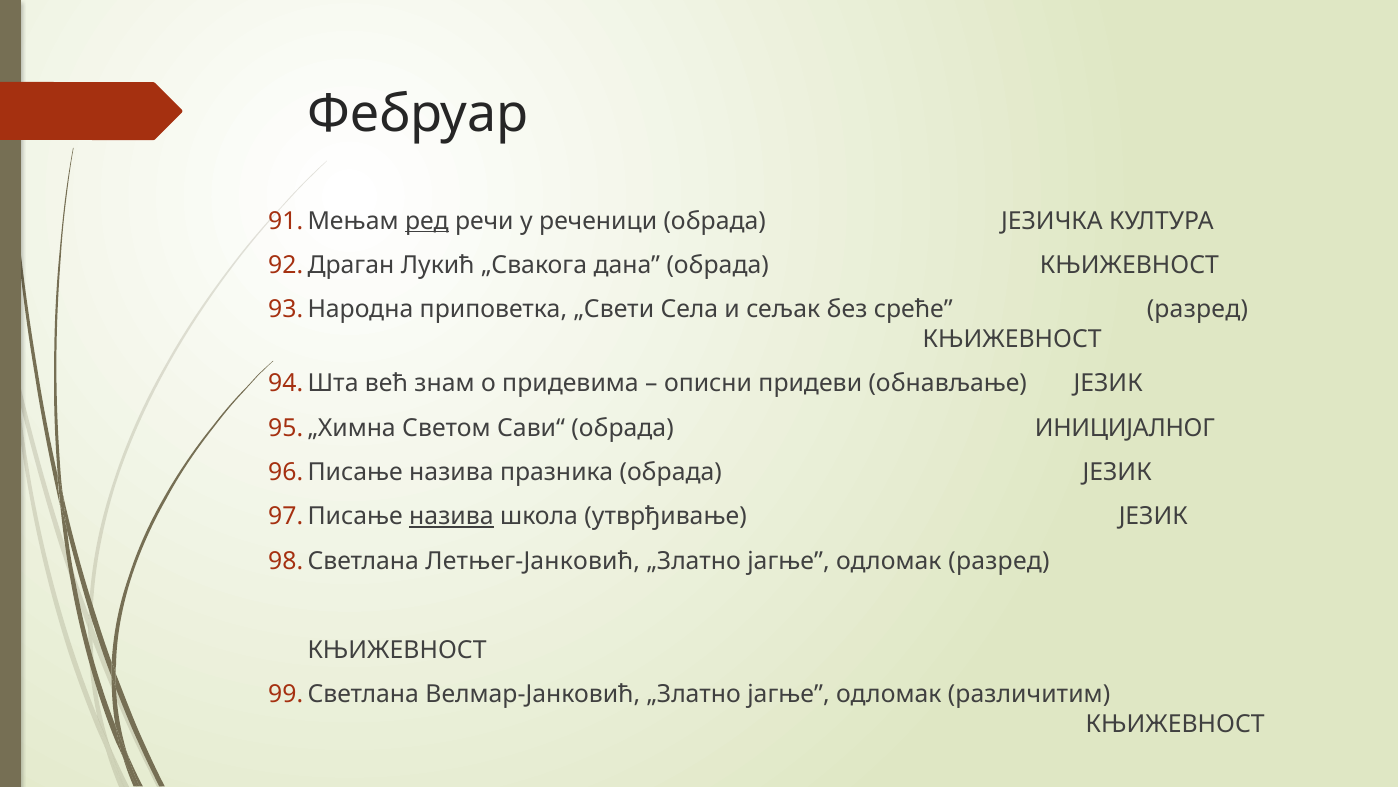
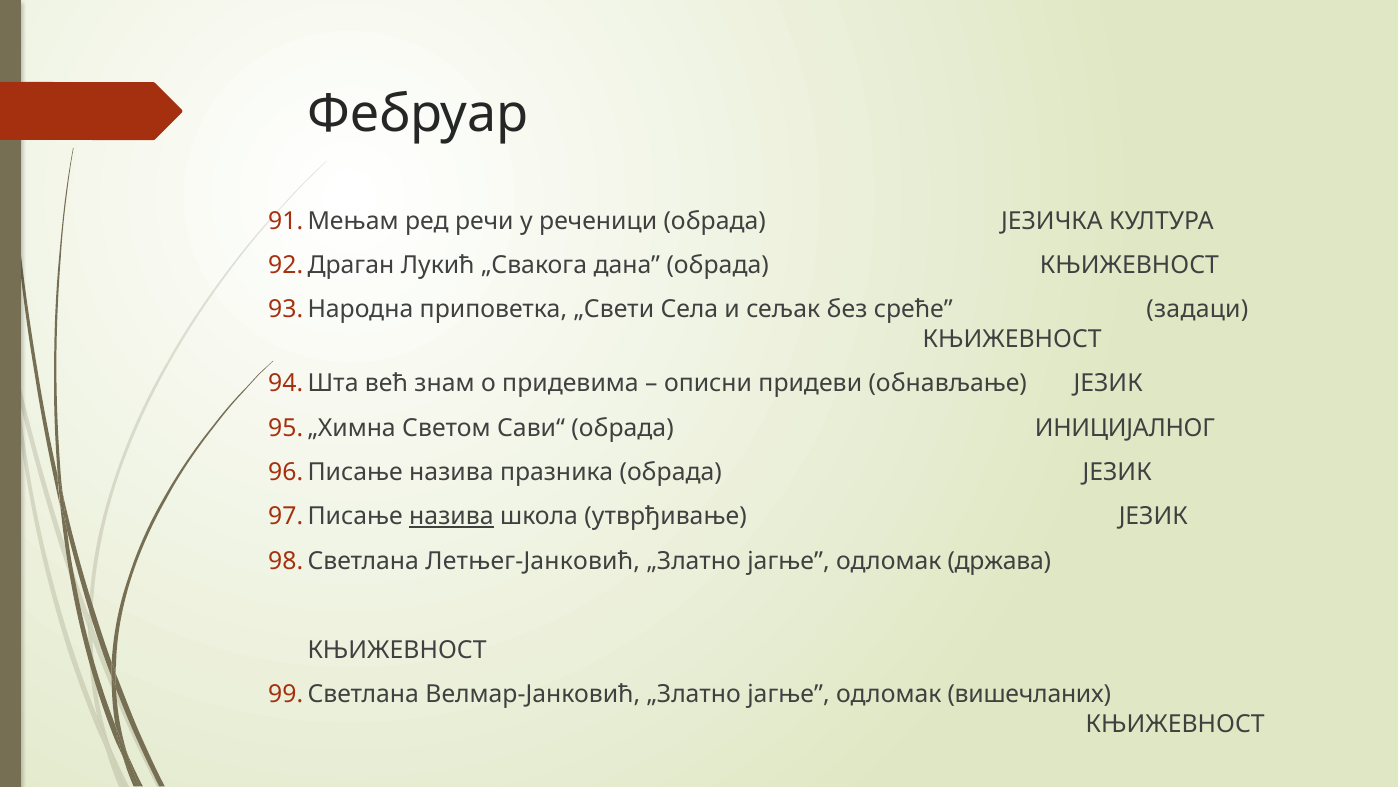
ред underline: present -> none
среће разред: разред -> задаци
одломак разред: разред -> држава
различитим: различитим -> вишечланих
